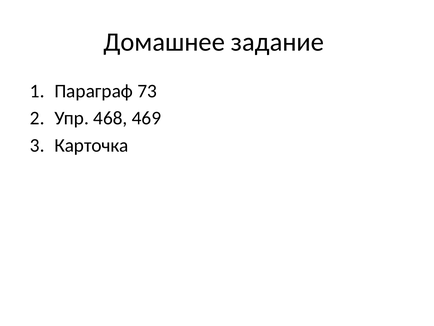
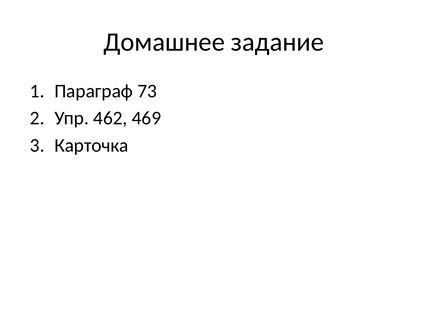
468: 468 -> 462
